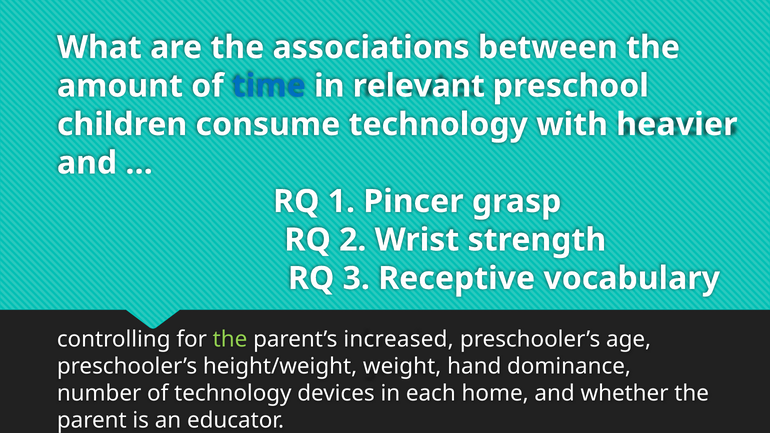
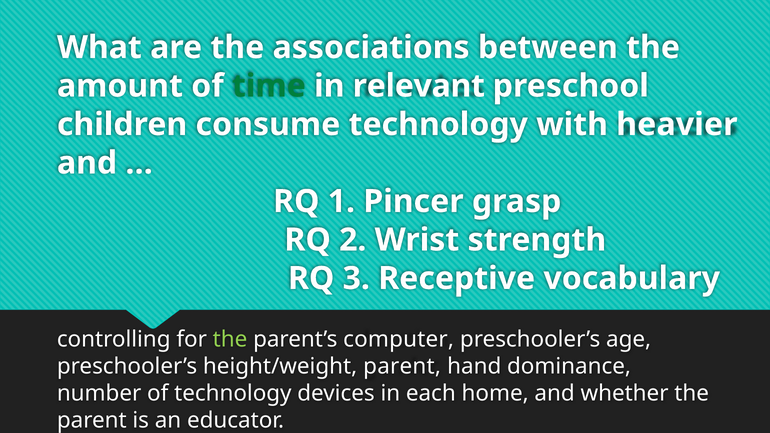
time colour: blue -> green
increased: increased -> computer
height/weight weight: weight -> parent
